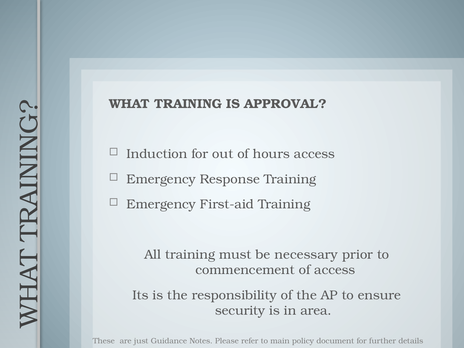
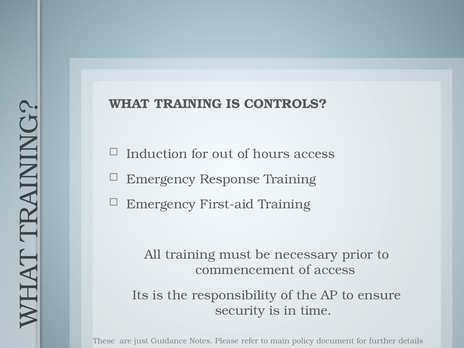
APPROVAL: APPROVAL -> CONTROLS
area: area -> time
